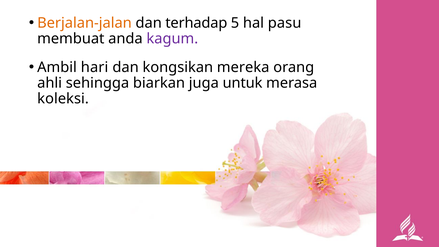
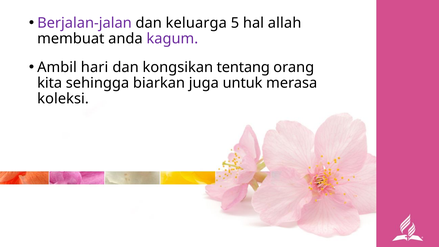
Berjalan-jalan colour: orange -> purple
terhadap: terhadap -> keluarga
pasu: pasu -> allah
mereka: mereka -> tentang
ahli: ahli -> kita
